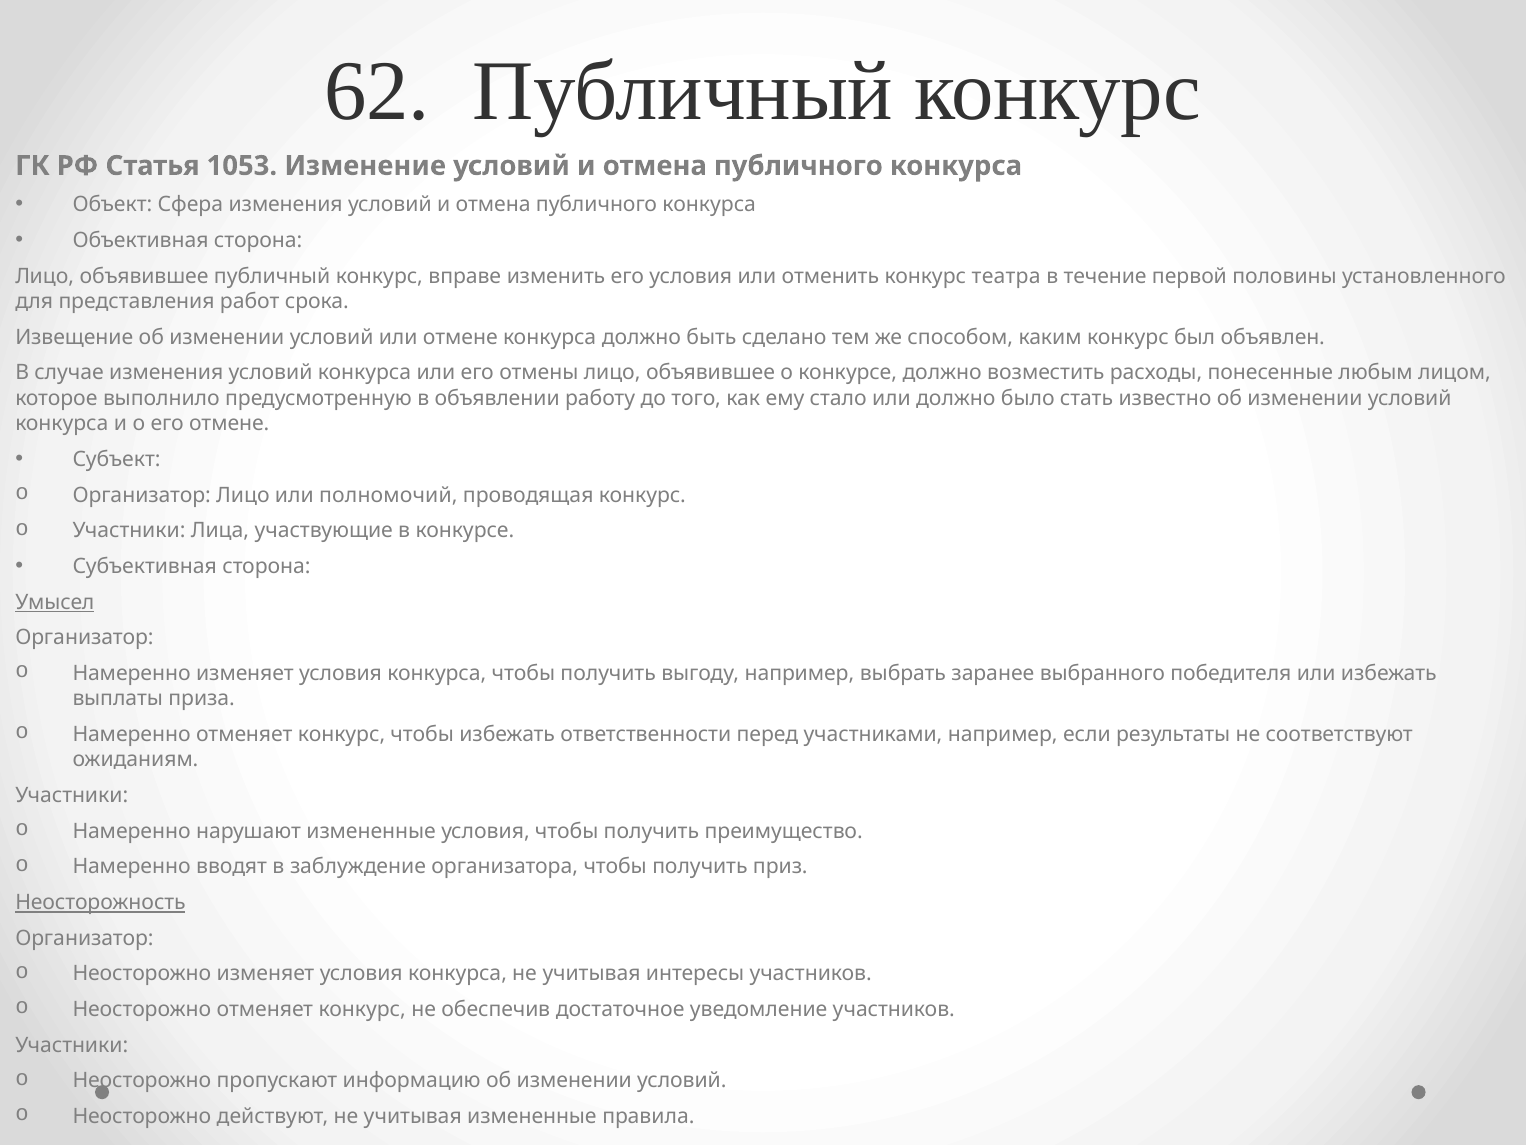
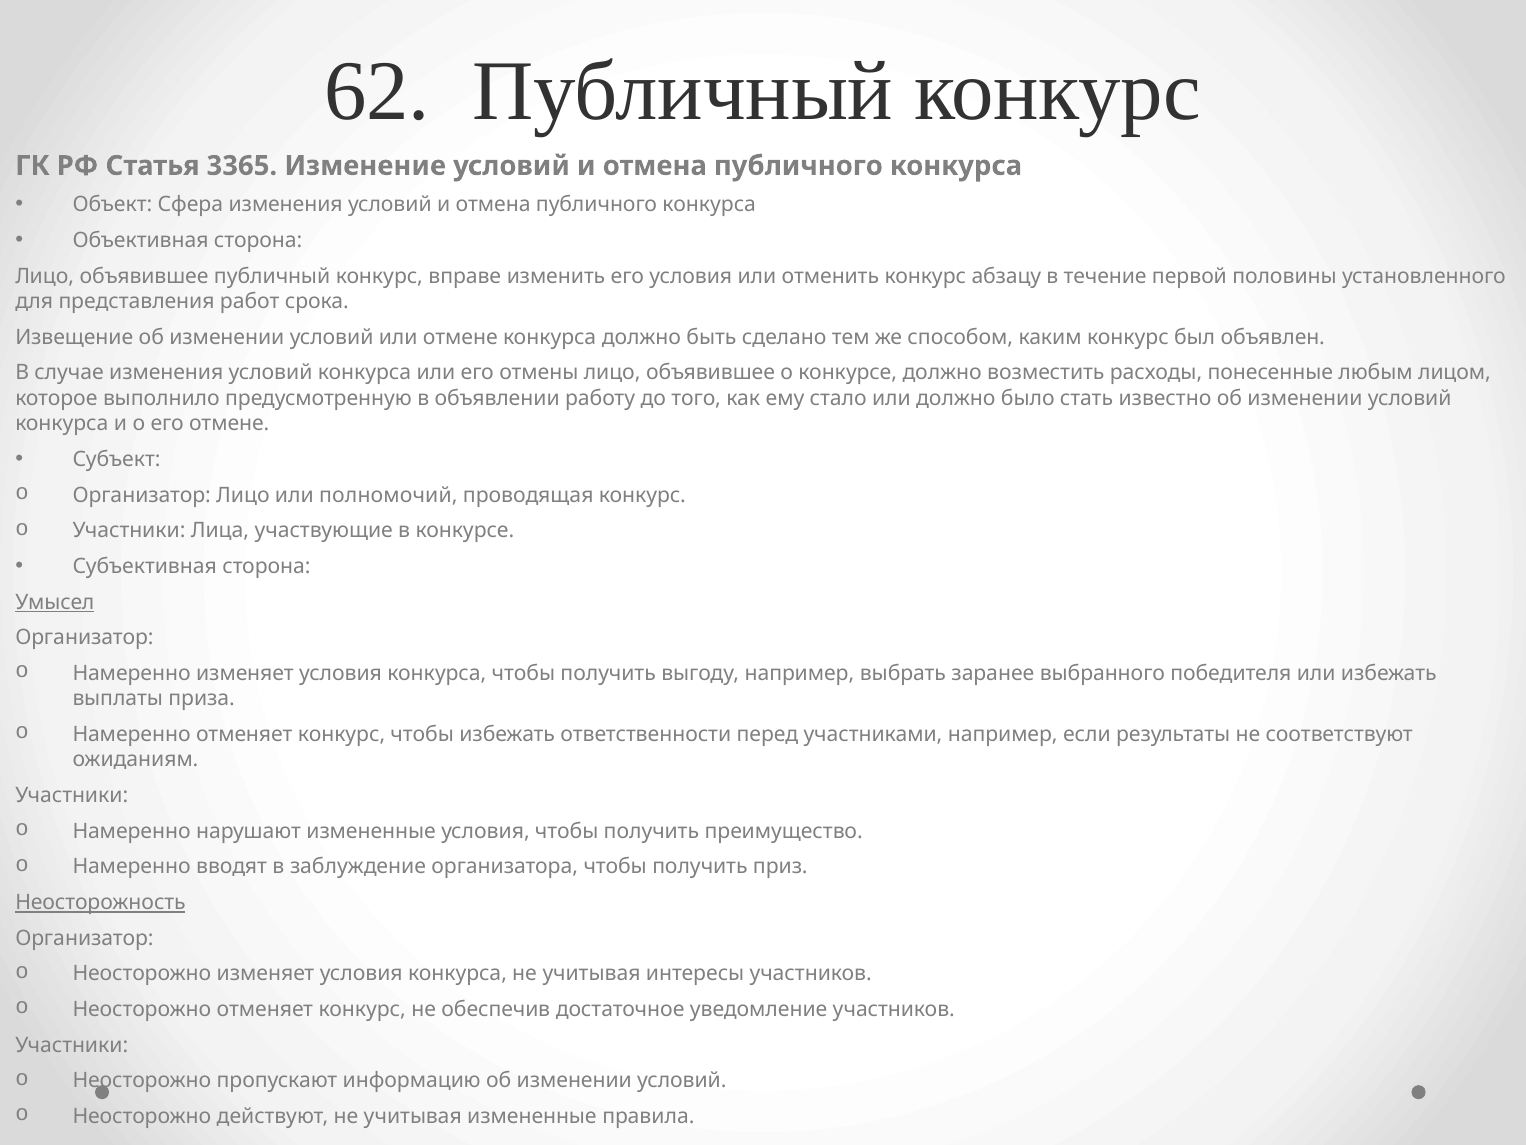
1053: 1053 -> 3365
театра: театра -> абзацу
